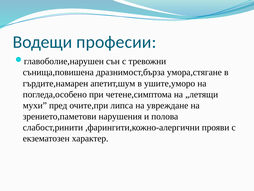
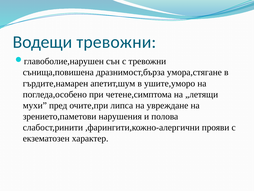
Водещи професии: професии -> тревожни
